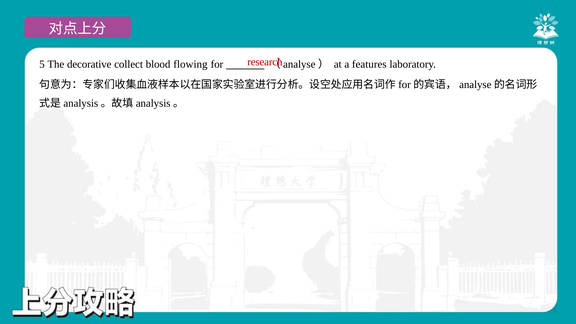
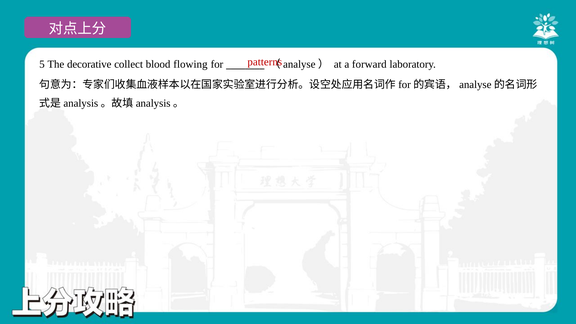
research: research -> patterns
features: features -> forward
